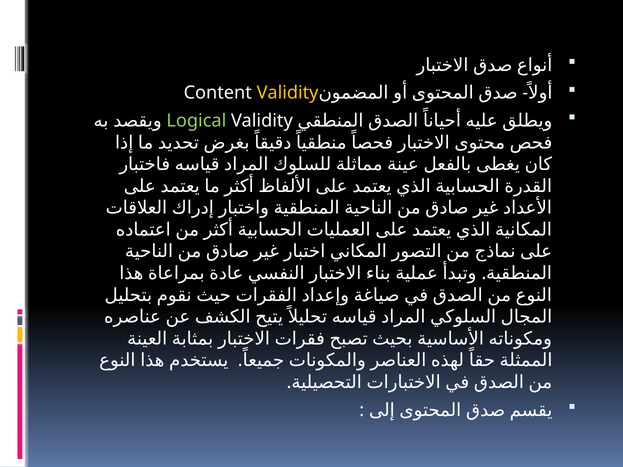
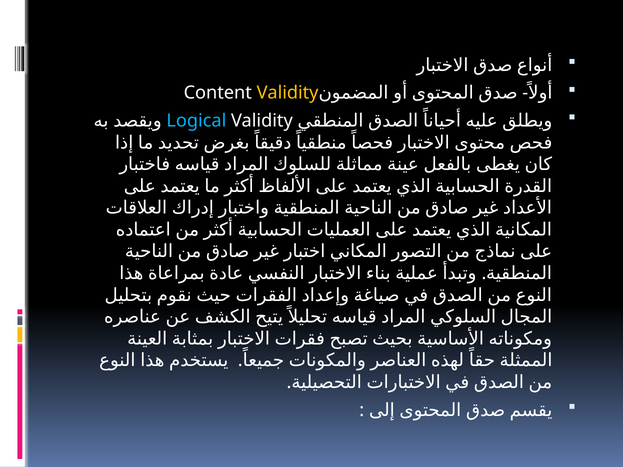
Logical colour: light green -> light blue
